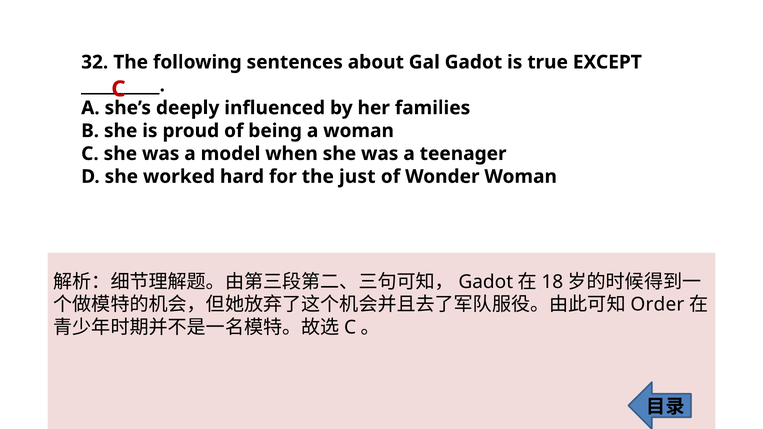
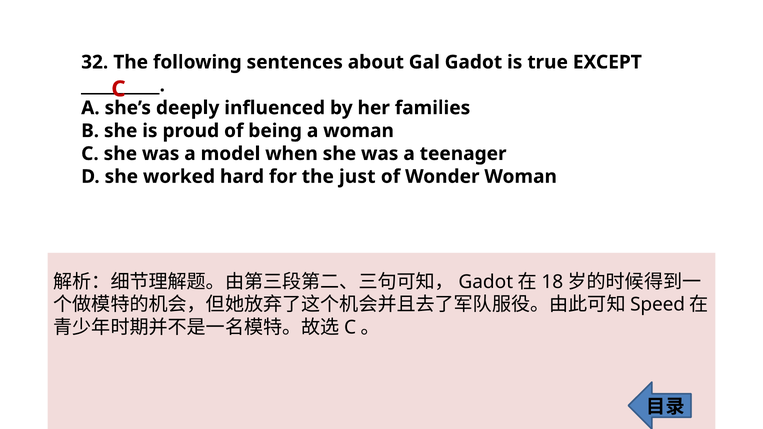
Order: Order -> Speed
